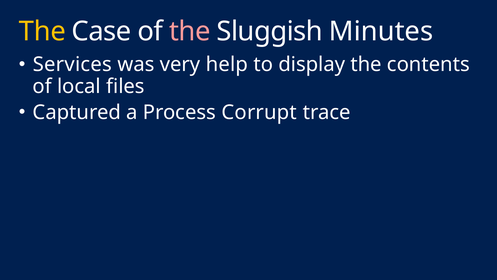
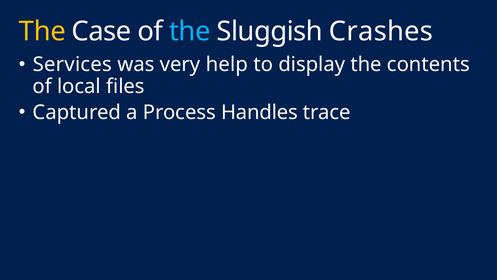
the at (190, 31) colour: pink -> light blue
Minutes: Minutes -> Crashes
Corrupt: Corrupt -> Handles
